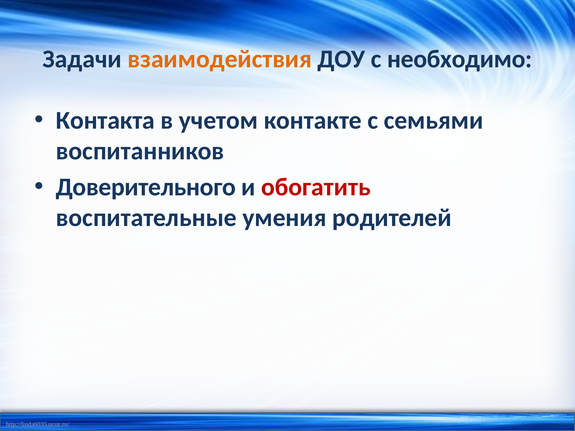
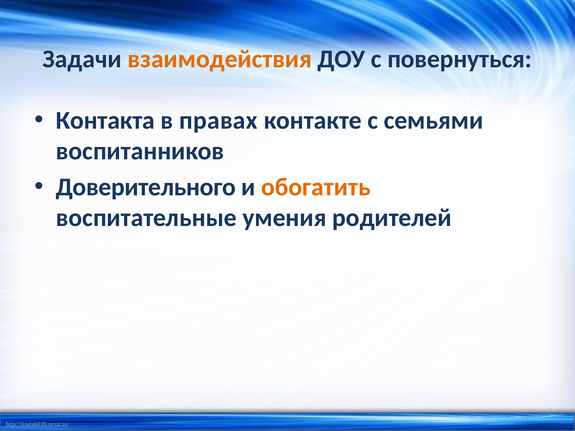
необходимо: необходимо -> повернуться
учетом: учетом -> правах
обогатить colour: red -> orange
